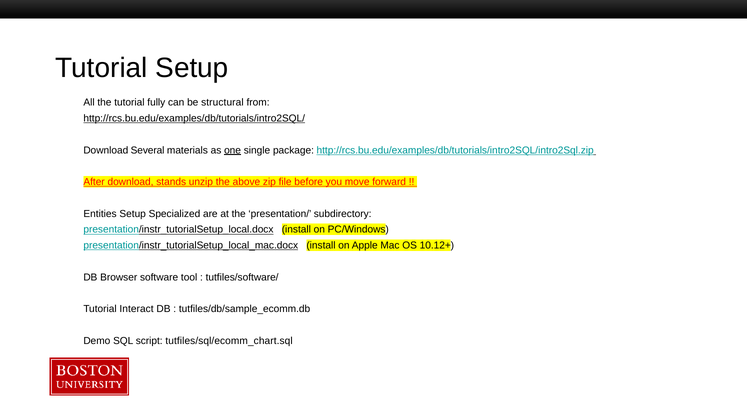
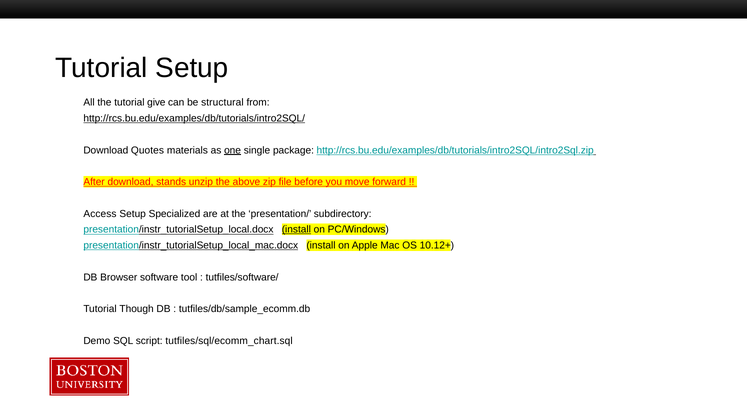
fully: fully -> give
Several: Several -> Quotes
Entities: Entities -> Access
install at (296, 230) underline: none -> present
Interact: Interact -> Though
